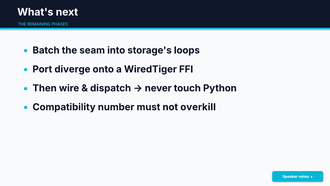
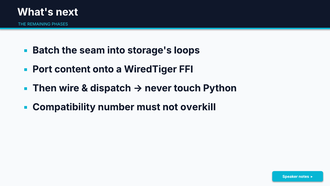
diverge: diverge -> content
